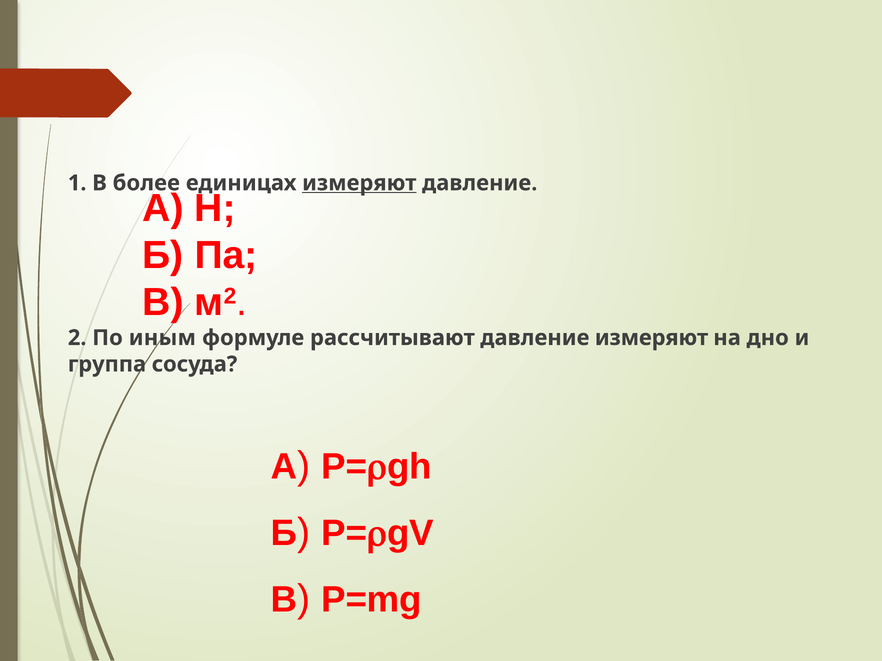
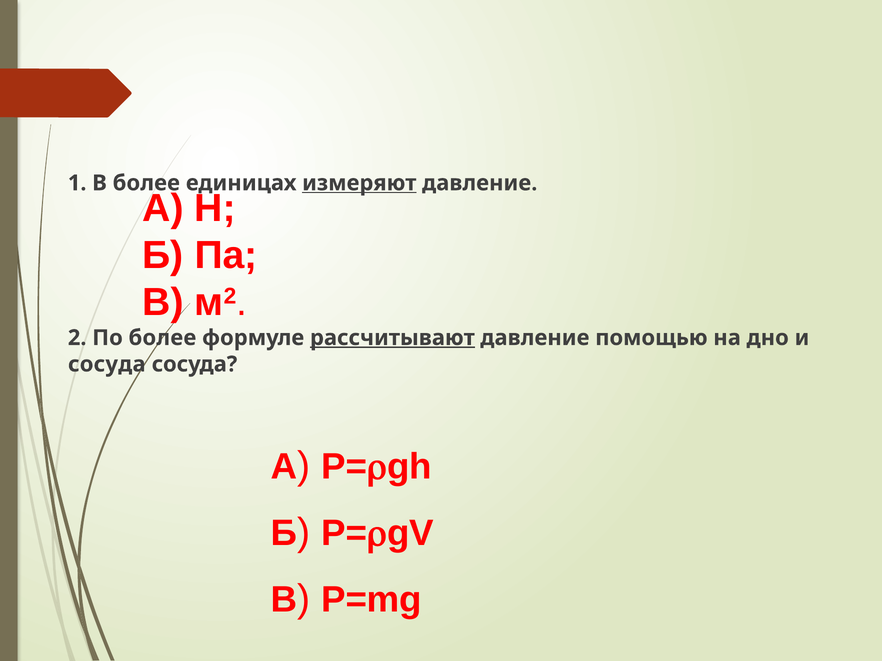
По иным: иным -> более
рассчитывают underline: none -> present
давление измеряют: измеряют -> помощью
группа at (107, 364): группа -> сосуда
